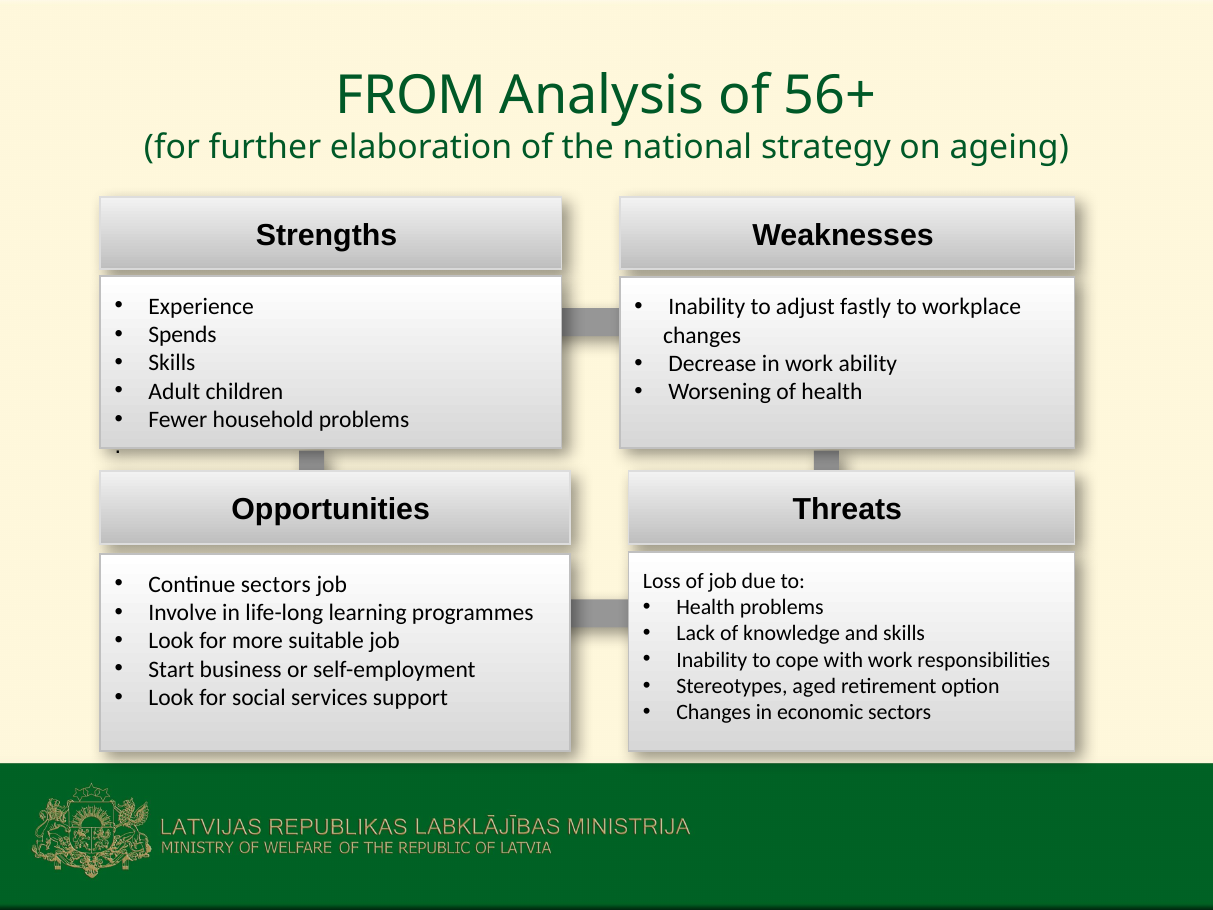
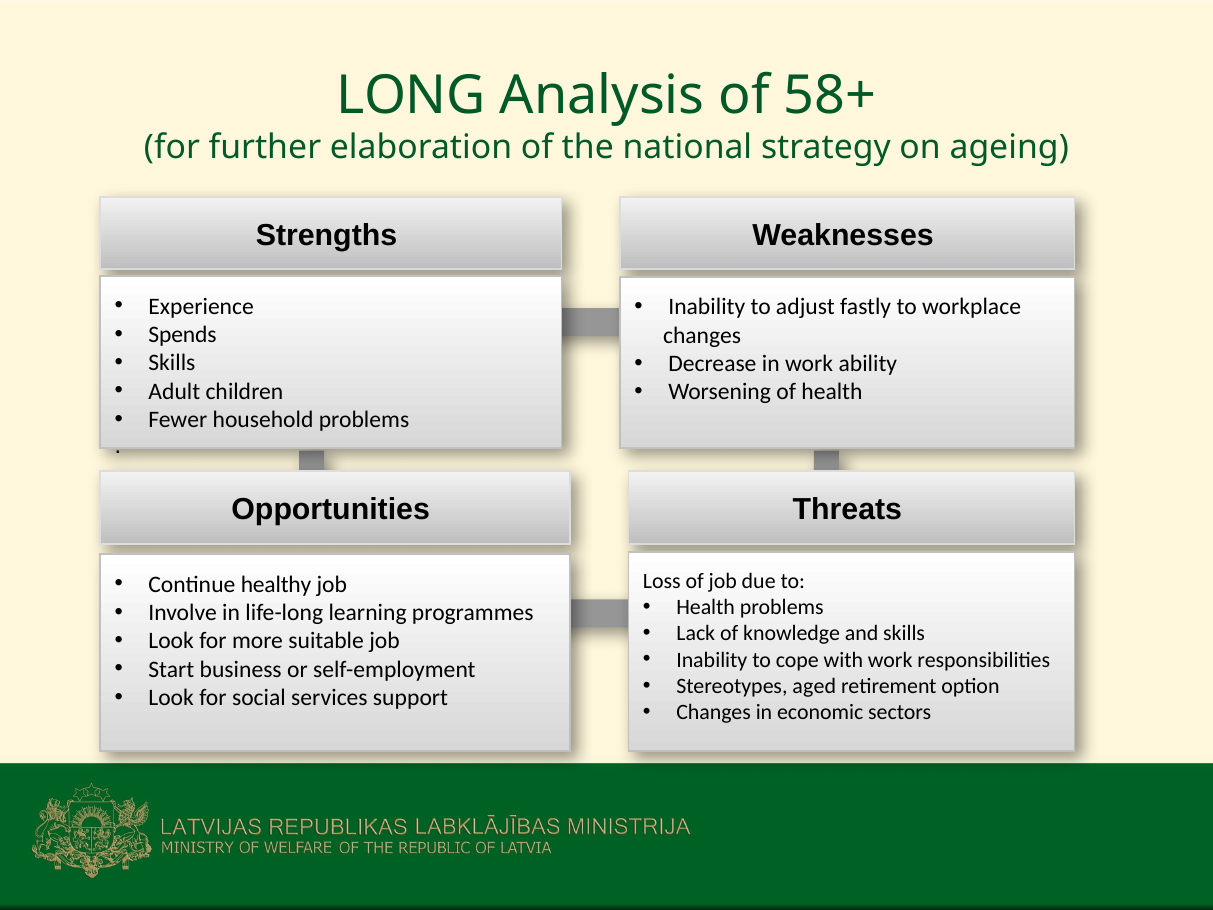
FROM: FROM -> LONG
56+: 56+ -> 58+
Continue sectors: sectors -> healthy
